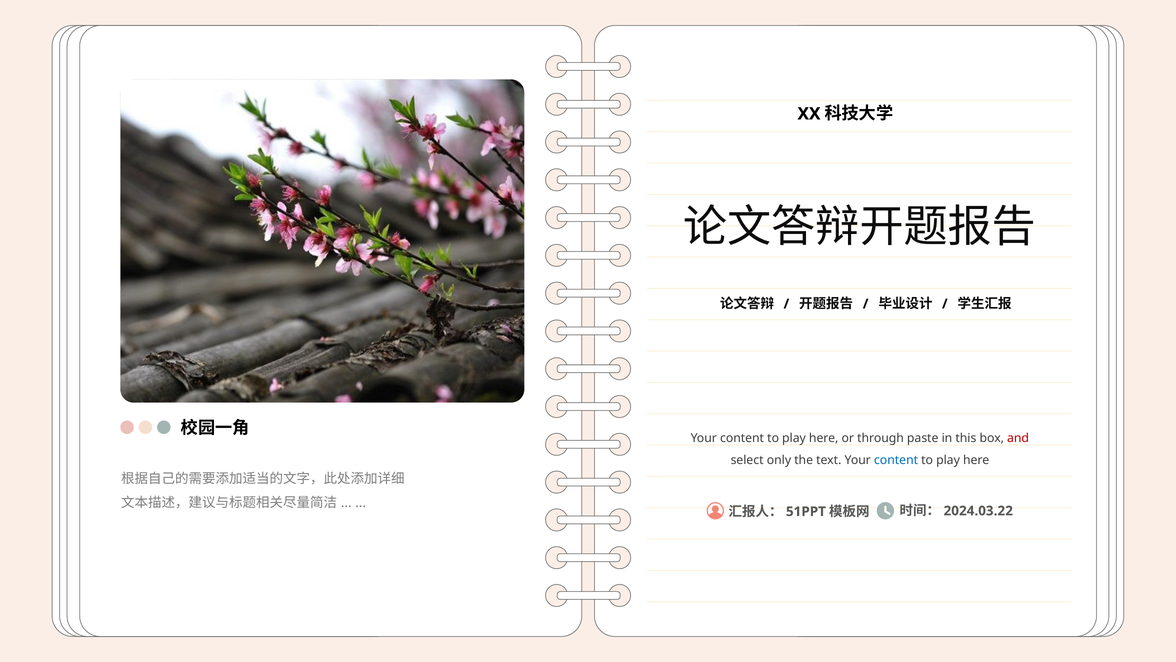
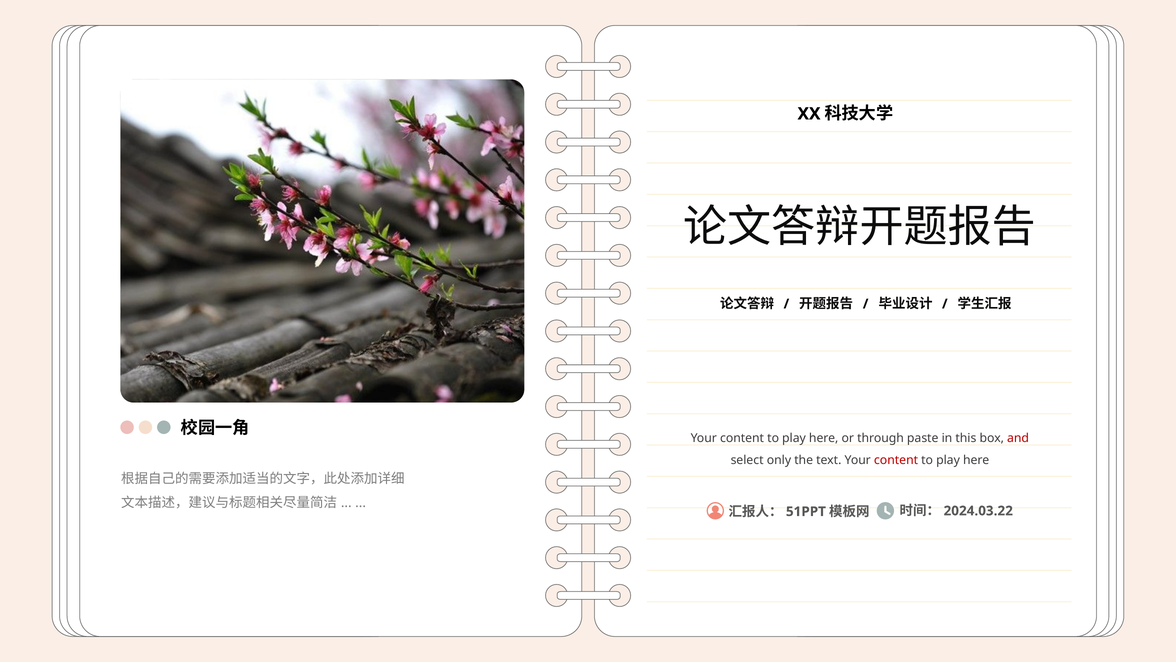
content at (896, 460) colour: blue -> red
